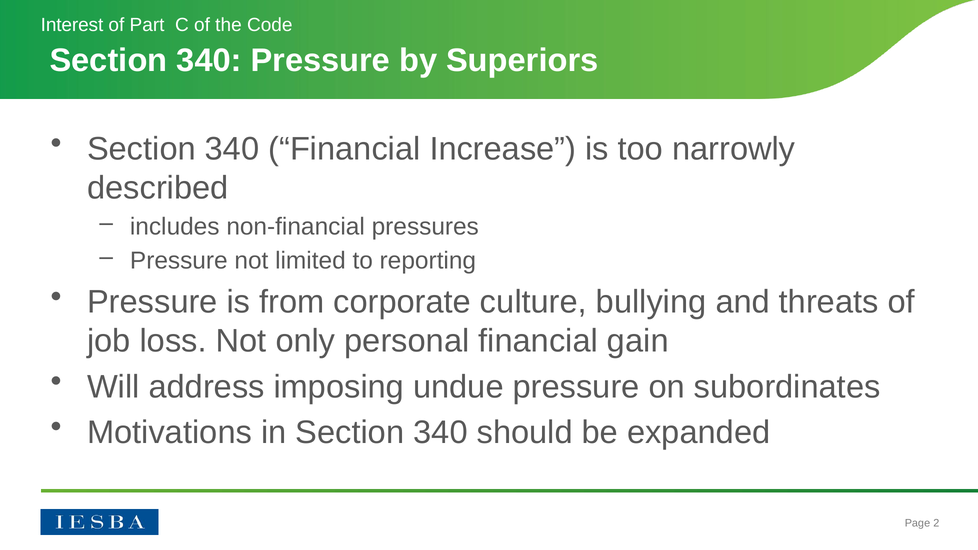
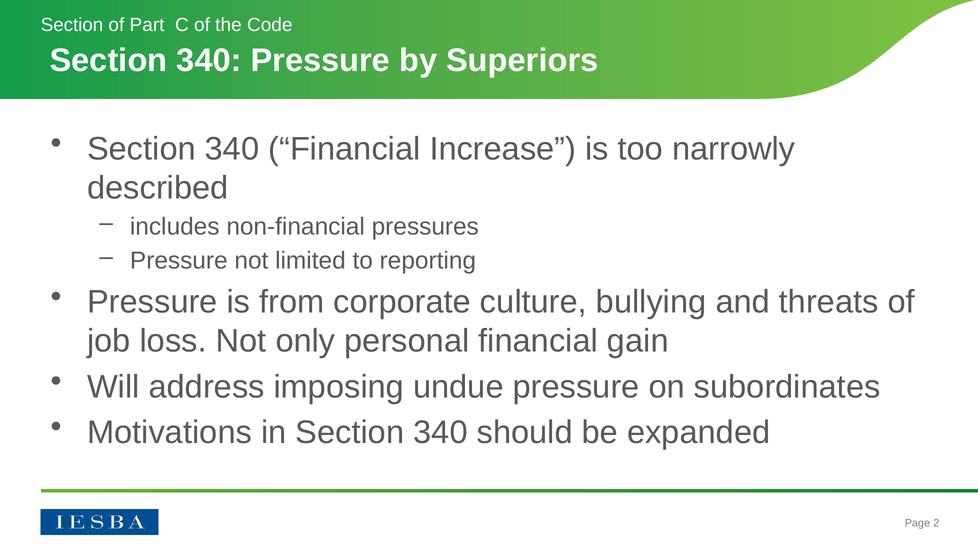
Interest at (72, 25): Interest -> Section
